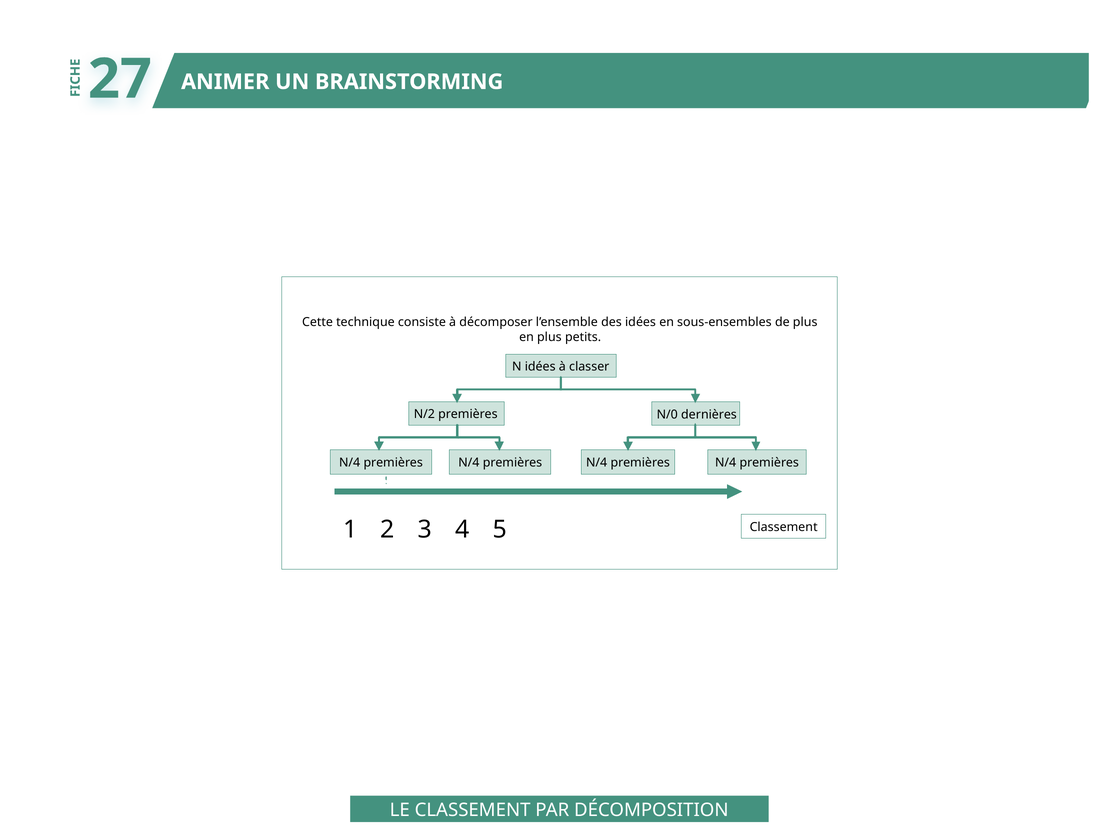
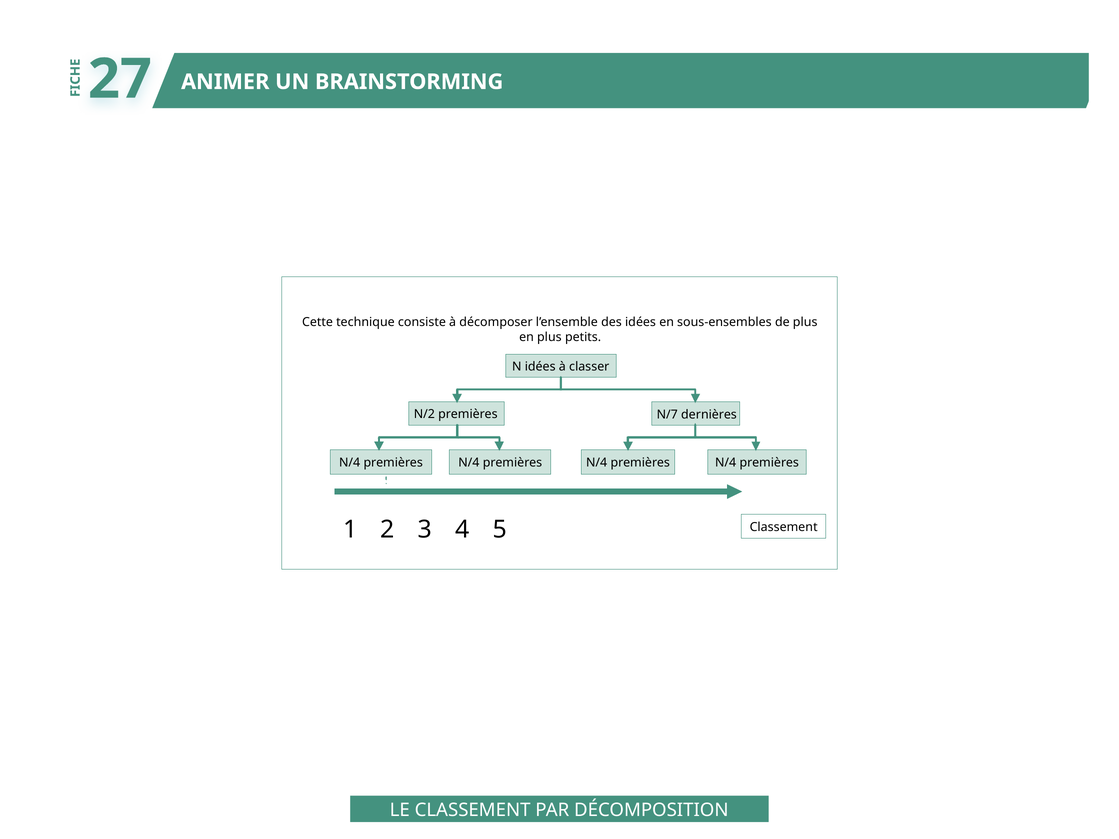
N/0: N/0 -> N/7
